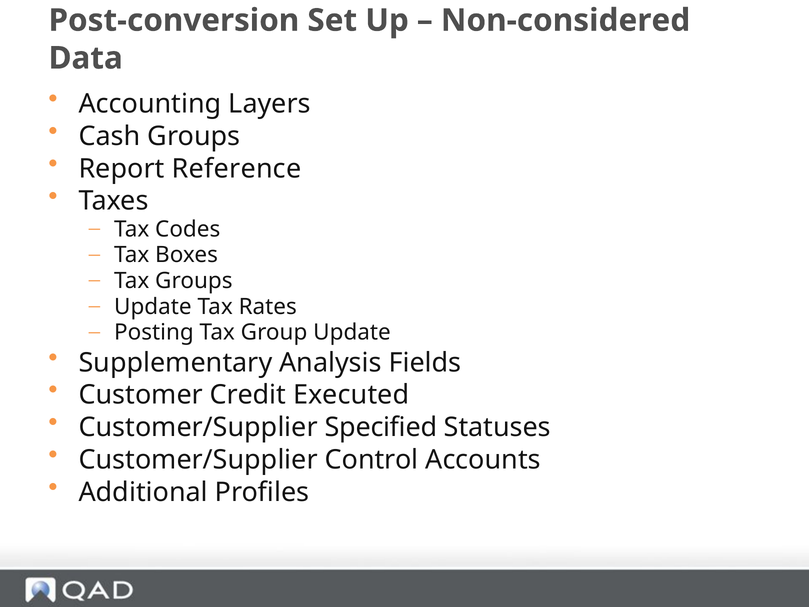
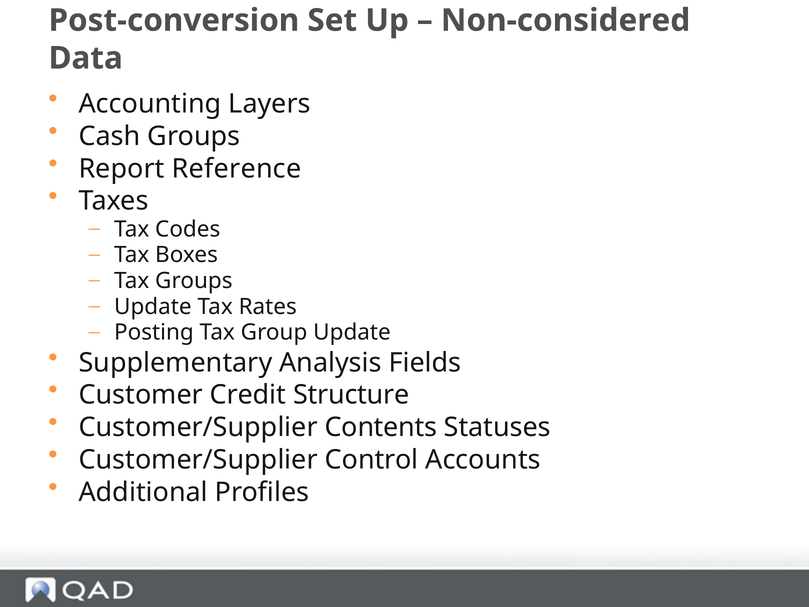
Executed: Executed -> Structure
Specified: Specified -> Contents
